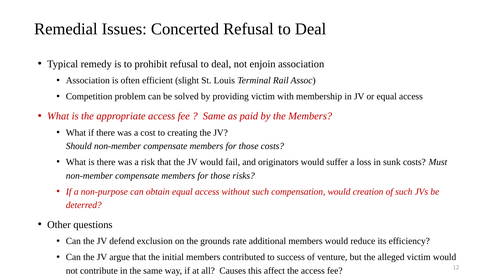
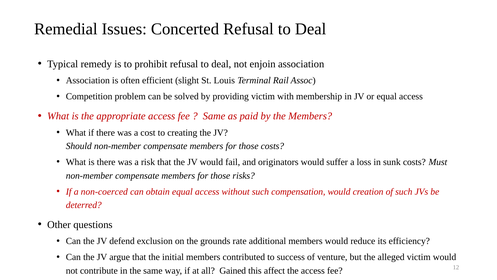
non-purpose: non-purpose -> non-coerced
Causes: Causes -> Gained
